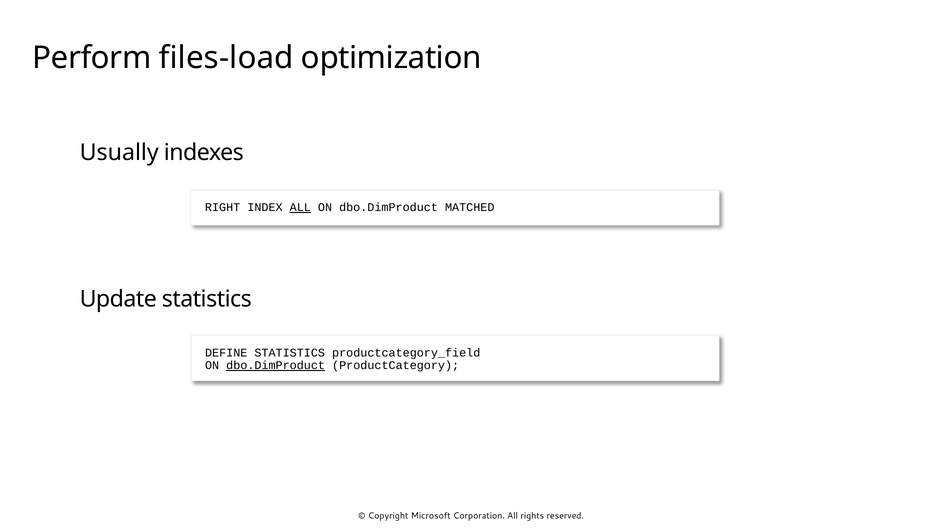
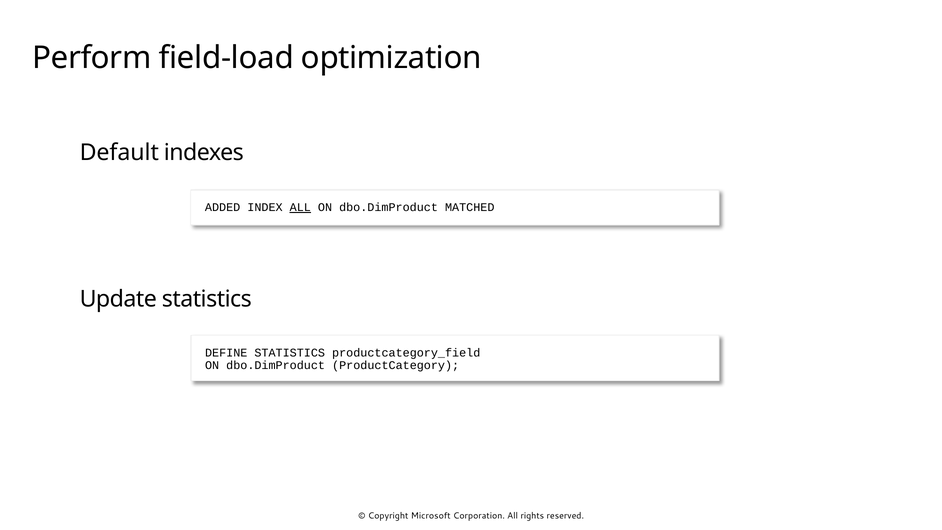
files-load: files-load -> field-load
Usually: Usually -> Default
RIGHT: RIGHT -> ADDED
dbo.DimProduct at (276, 365) underline: present -> none
